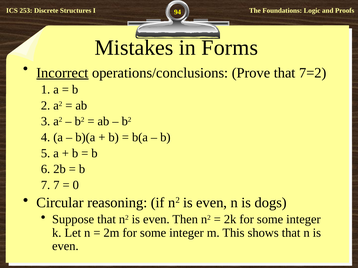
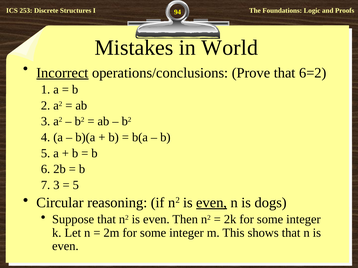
Forms: Forms -> World
7=2: 7=2 -> 6=2
7 7: 7 -> 3
0 at (76, 185): 0 -> 5
even at (212, 203) underline: none -> present
